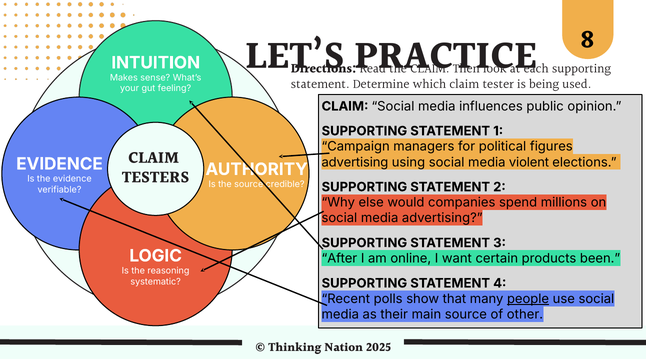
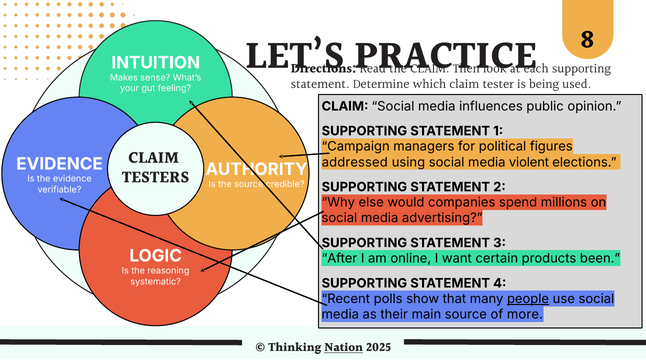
advertising at (355, 162): advertising -> addressed
other: other -> more
Nation underline: none -> present
